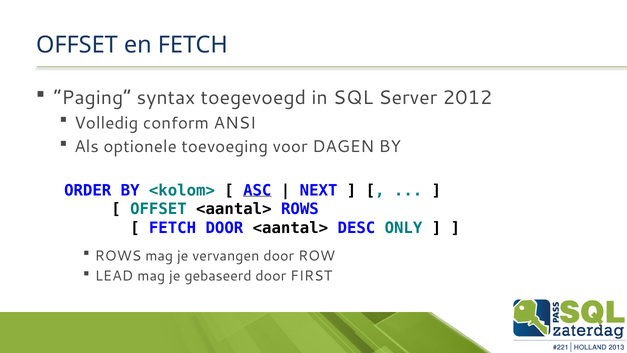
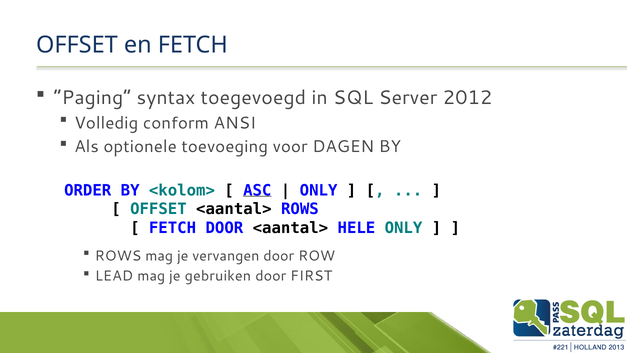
NEXT at (319, 190): NEXT -> ONLY
DESC: DESC -> HELE
gebaseerd: gebaseerd -> gebruiken
